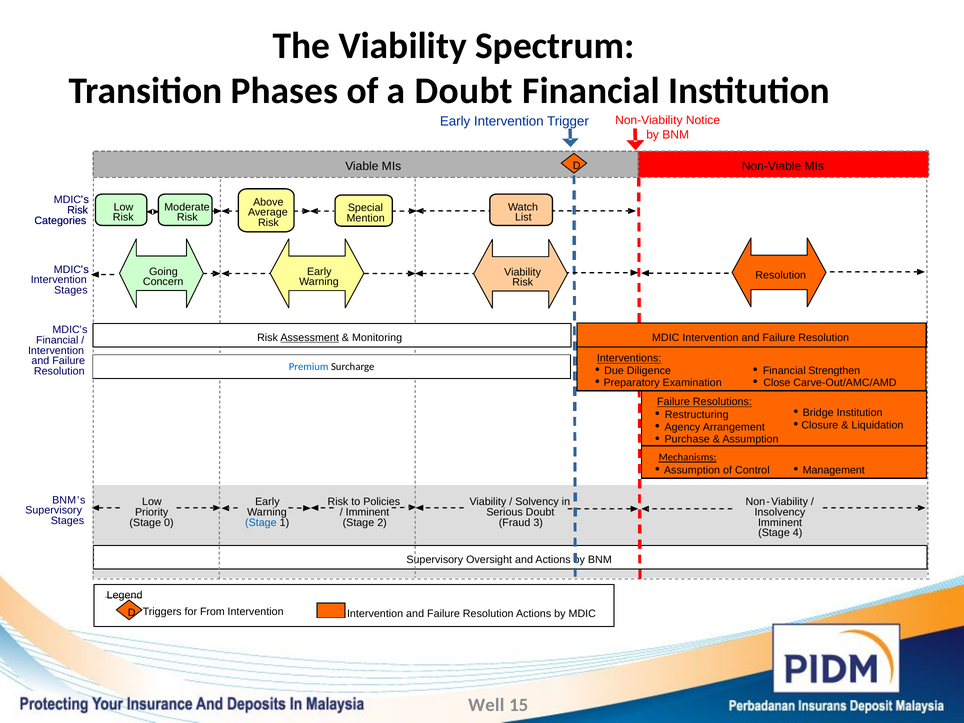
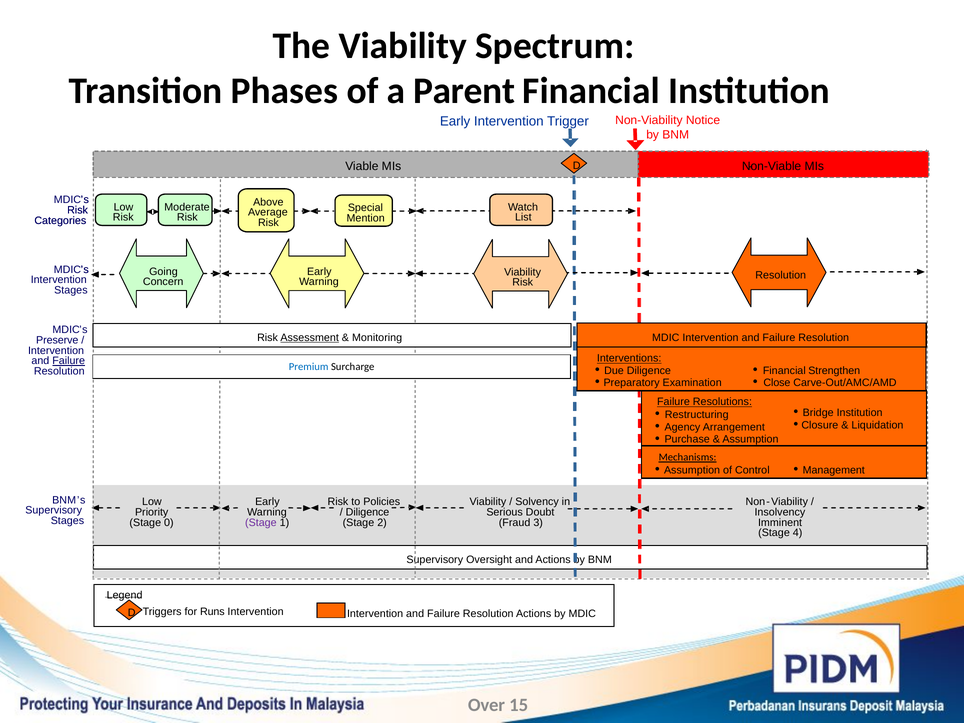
a Doubt: Doubt -> Parent
Financial at (57, 340): Financial -> Preserve
Failure at (69, 361) underline: none -> present
Imminent at (368, 512): Imminent -> Diligence
Stage at (261, 522) colour: blue -> purple
From: From -> Runs
Well: Well -> Over
